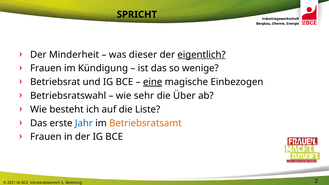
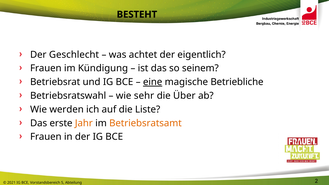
SPRICHT: SPRICHT -> BESTEHT
Minderheit: Minderheit -> Geschlecht
dieser: dieser -> achtet
eigentlich underline: present -> none
wenige: wenige -> seinem
Einbezogen: Einbezogen -> Betriebliche
besteht: besteht -> werden
Jahr colour: blue -> orange
